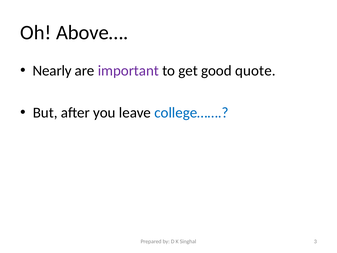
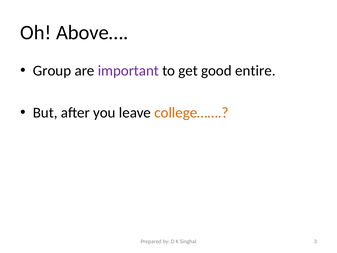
Nearly: Nearly -> Group
quote: quote -> entire
college…… colour: blue -> orange
